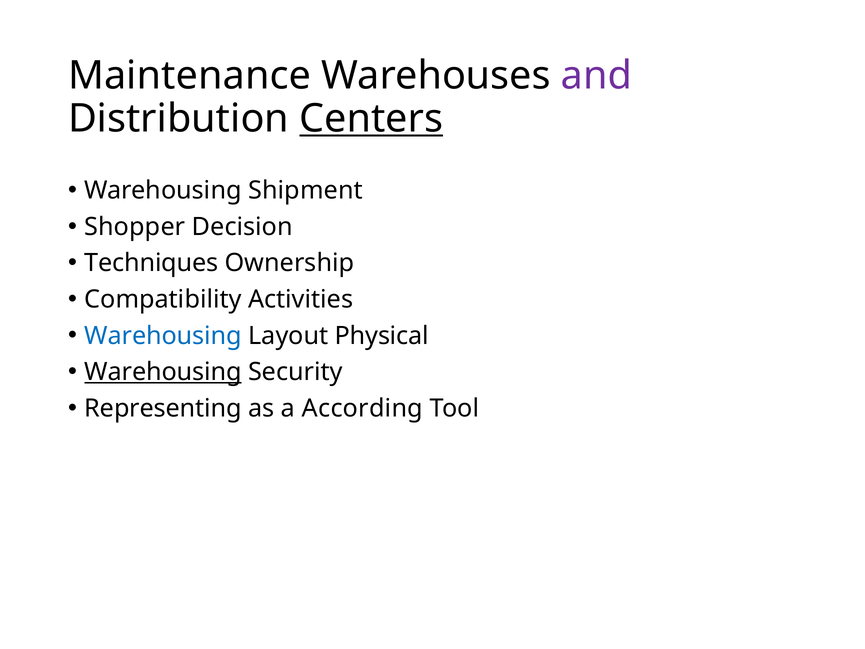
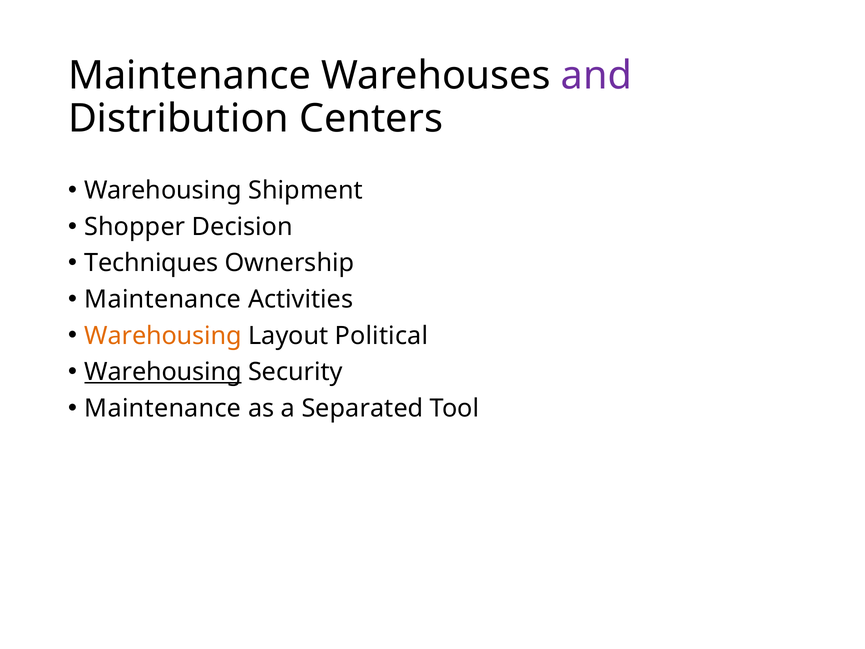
Centers underline: present -> none
Compatibility at (163, 299): Compatibility -> Maintenance
Warehousing at (163, 336) colour: blue -> orange
Physical: Physical -> Political
Representing at (163, 408): Representing -> Maintenance
According: According -> Separated
